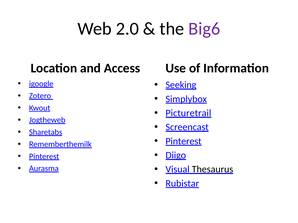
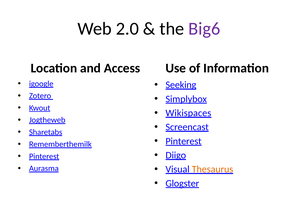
Picturetrail: Picturetrail -> Wikispaces
Thesaurus colour: black -> orange
Rubistar: Rubistar -> Glogster
